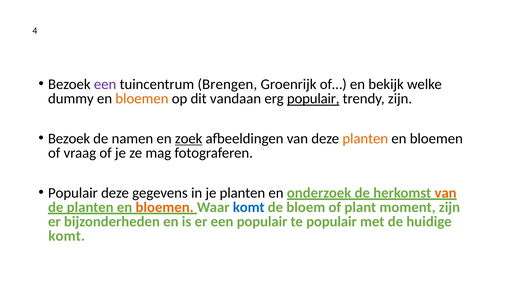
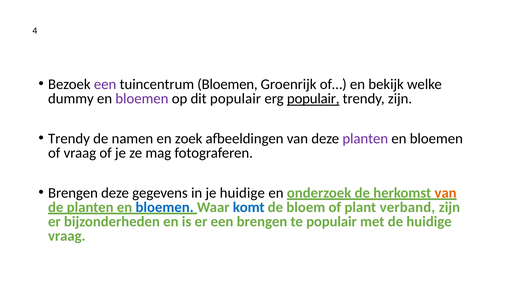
tuincentrum Brengen: Brengen -> Bloemen
bloemen at (142, 99) colour: orange -> purple
dit vandaan: vandaan -> populair
Bezoek at (69, 138): Bezoek -> Trendy
zoek underline: present -> none
planten at (365, 138) colour: orange -> purple
Populair at (73, 193): Populair -> Brengen
je planten: planten -> huidige
bloemen at (165, 207) colour: orange -> blue
moment: moment -> verband
een populair: populair -> brengen
komt at (67, 236): komt -> vraag
